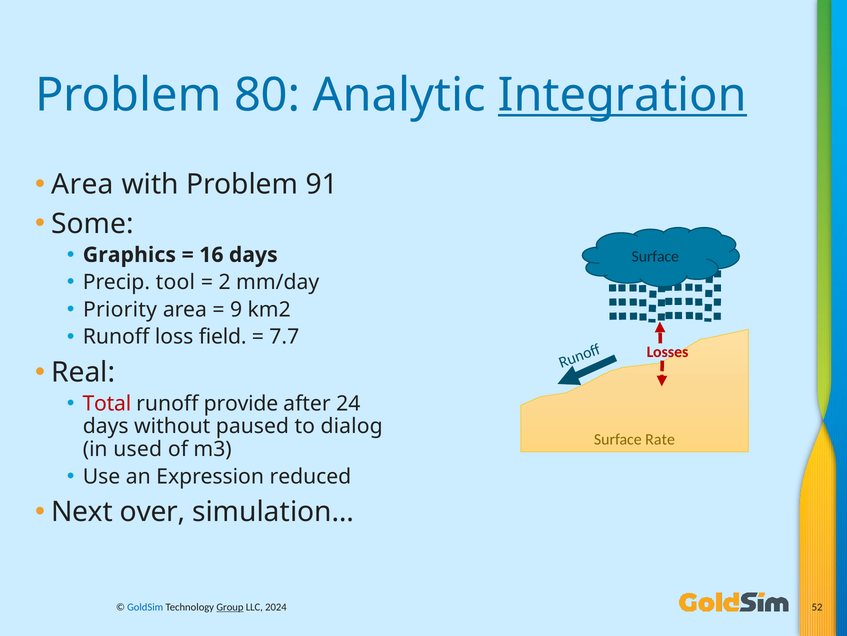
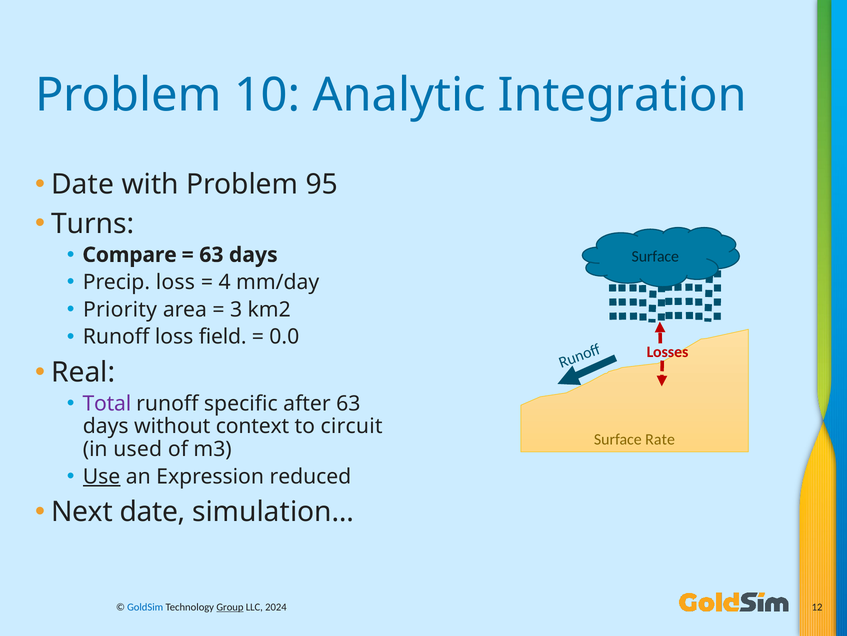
80: 80 -> 10
Integration underline: present -> none
Area at (83, 184): Area -> Date
91: 91 -> 95
Some: Some -> Turns
Graphics: Graphics -> Compare
16 at (211, 255): 16 -> 63
Precip tool: tool -> loss
2: 2 -> 4
9: 9 -> 3
7.7: 7.7 -> 0.0
Total colour: red -> purple
provide: provide -> specific
after 24: 24 -> 63
paused: paused -> context
dialog: dialog -> circuit
Use underline: none -> present
Next over: over -> date
52: 52 -> 12
